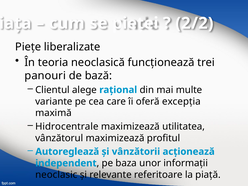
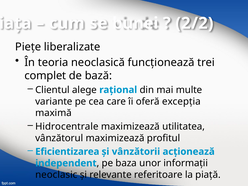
se pieţei: pieţei -> bunei
panouri: panouri -> complet
Autoreglează: Autoreglează -> Eficientizarea
